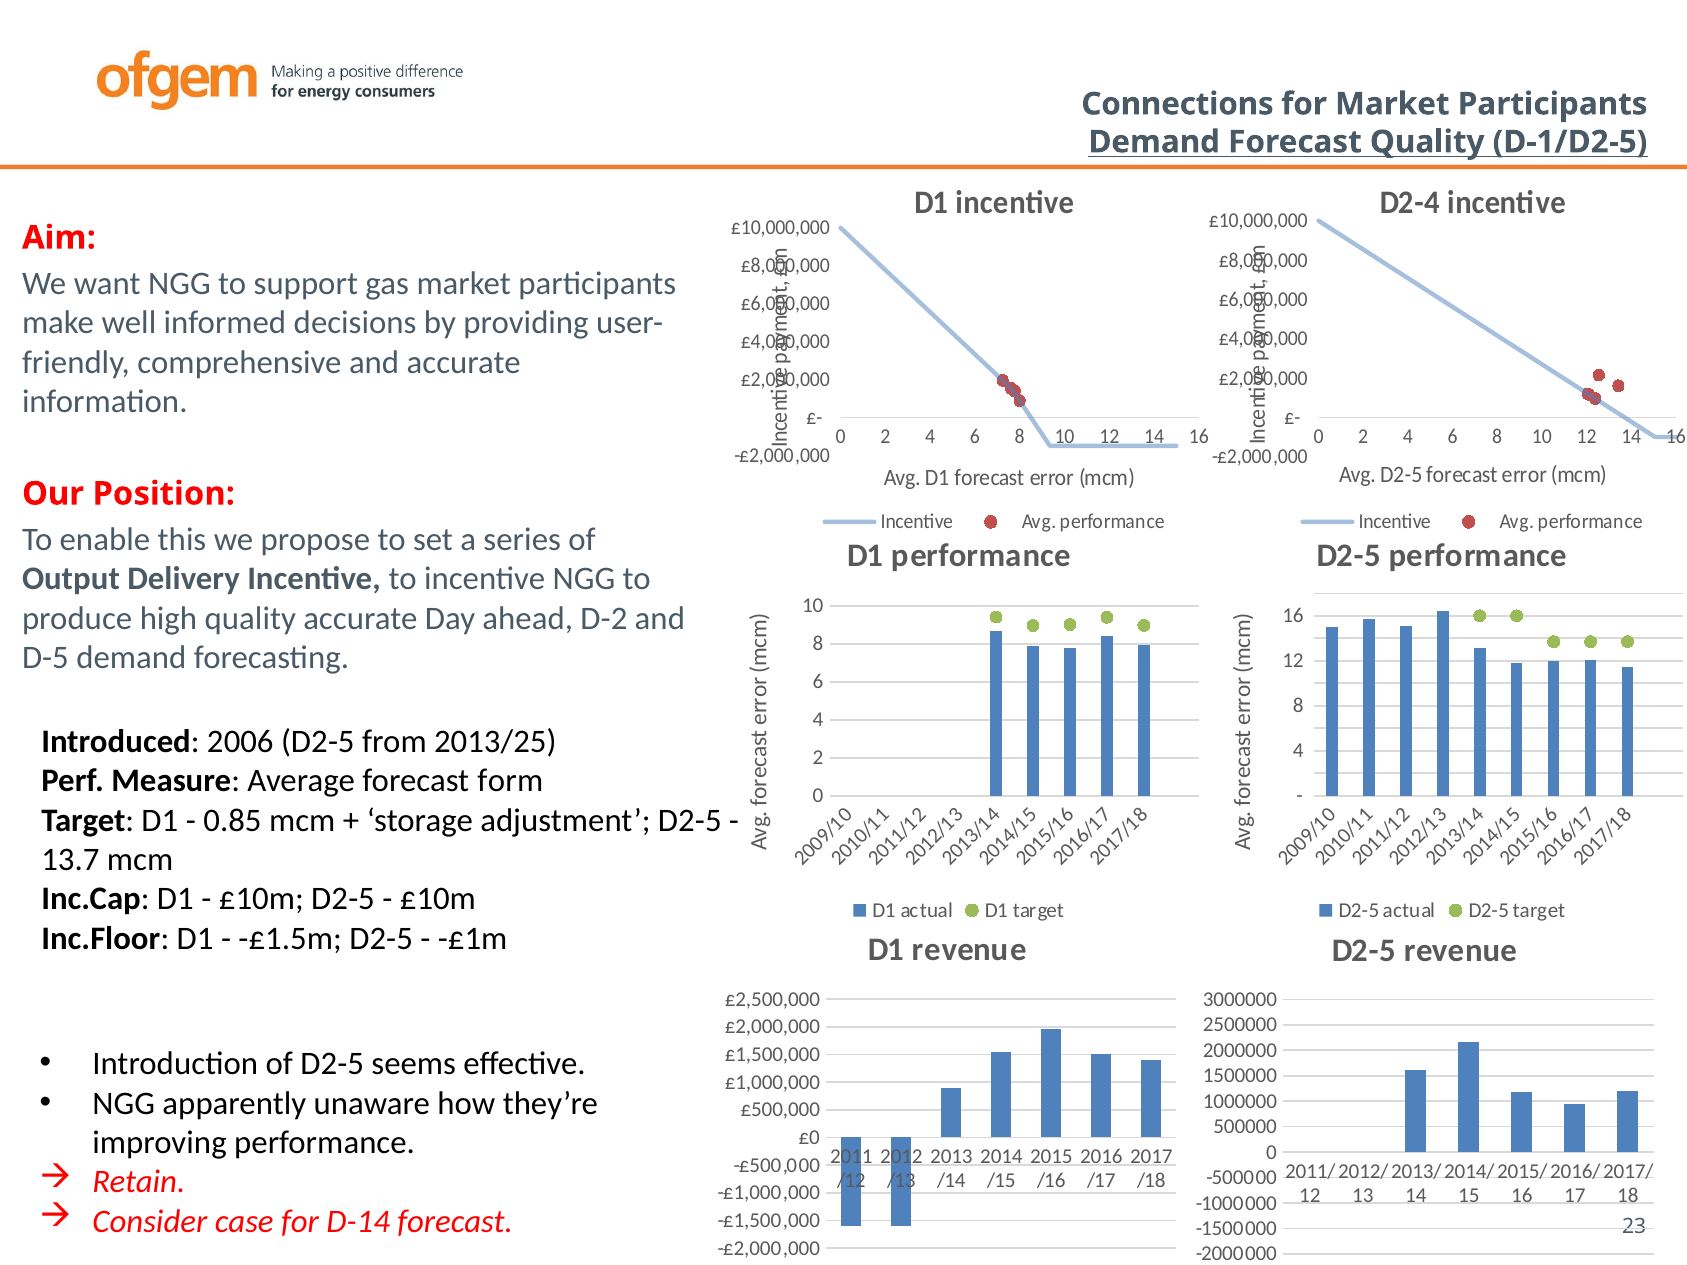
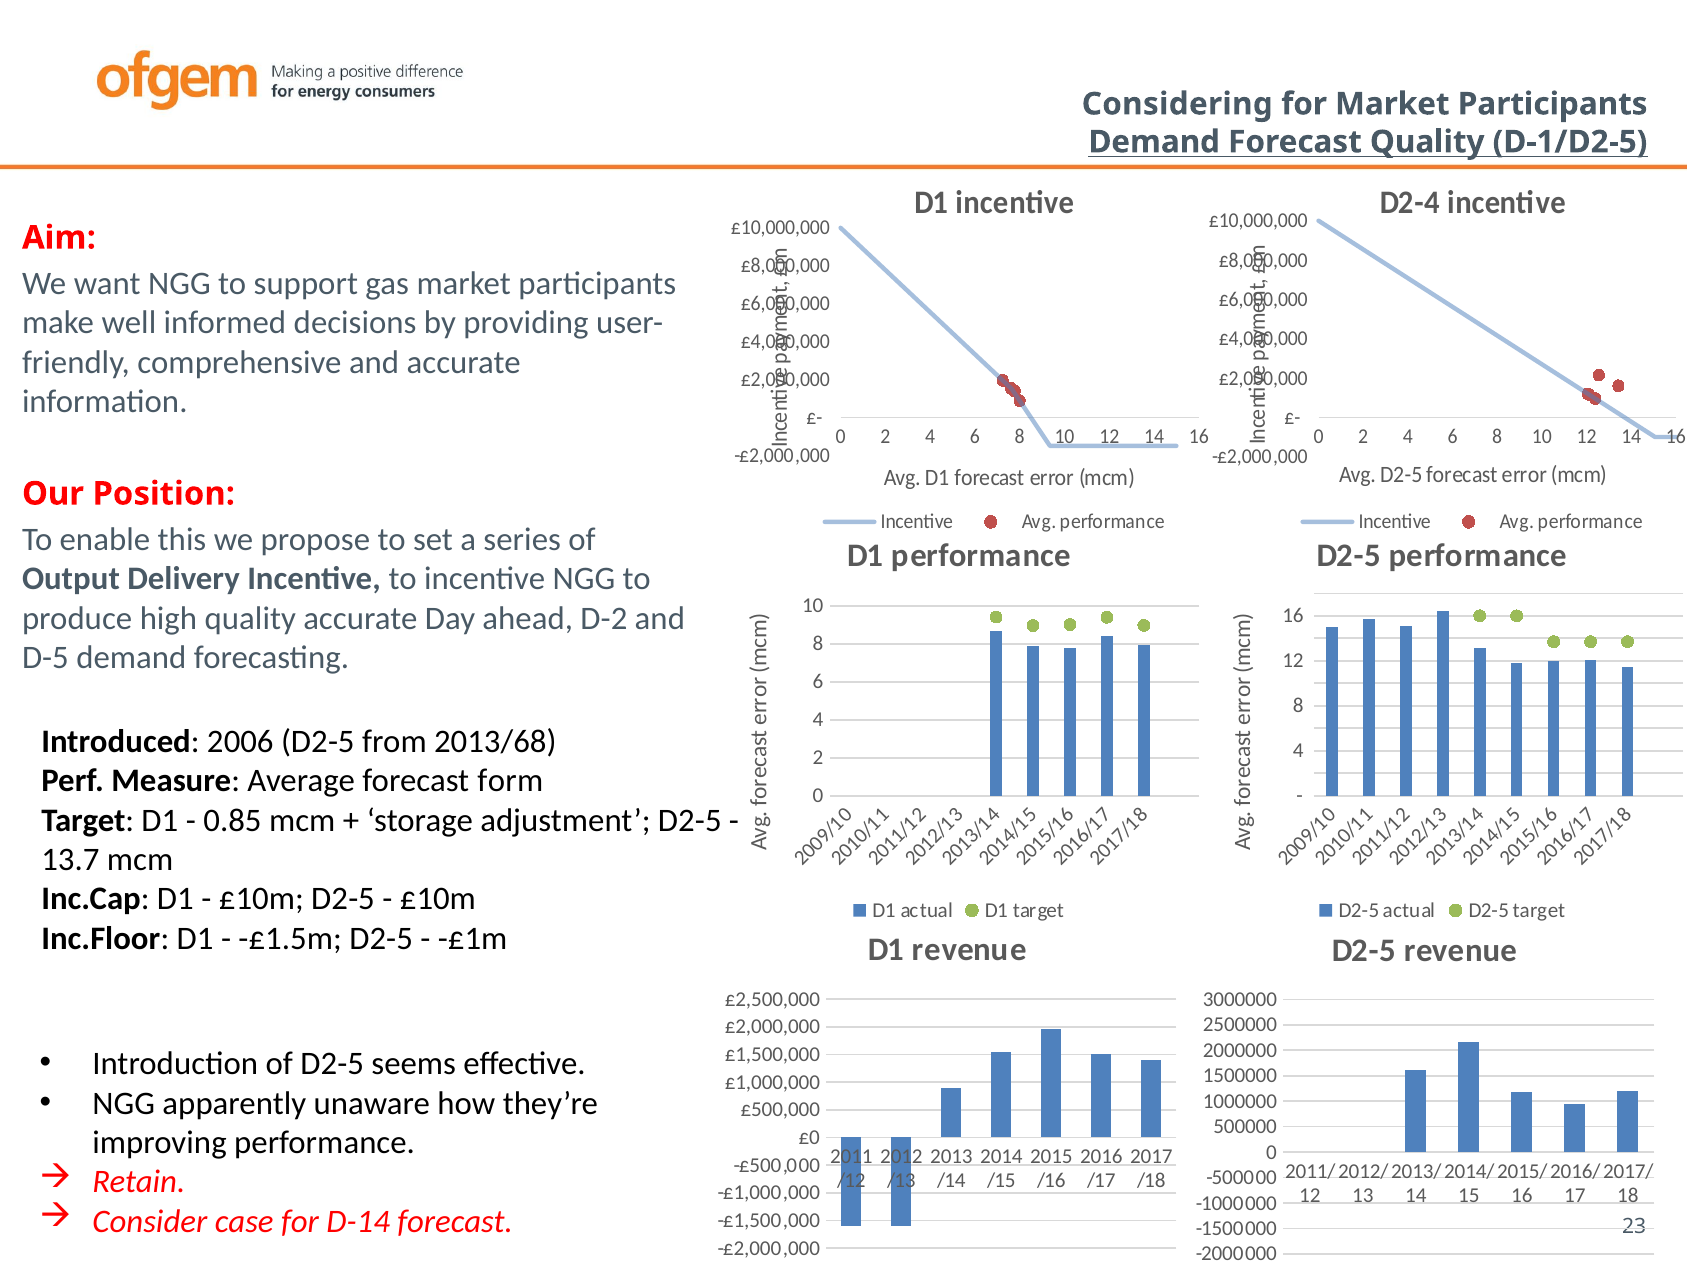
Connections: Connections -> Considering
2013/25: 2013/25 -> 2013/68
